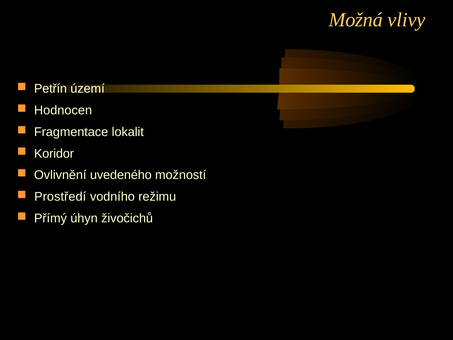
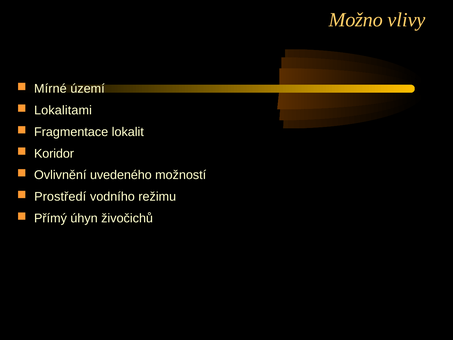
Možná: Možná -> Možno
Petřín: Petřín -> Mírné
Hodnocen: Hodnocen -> Lokalitami
